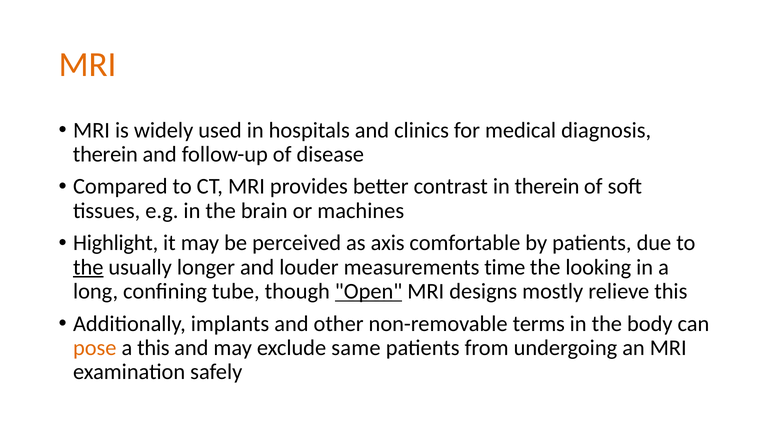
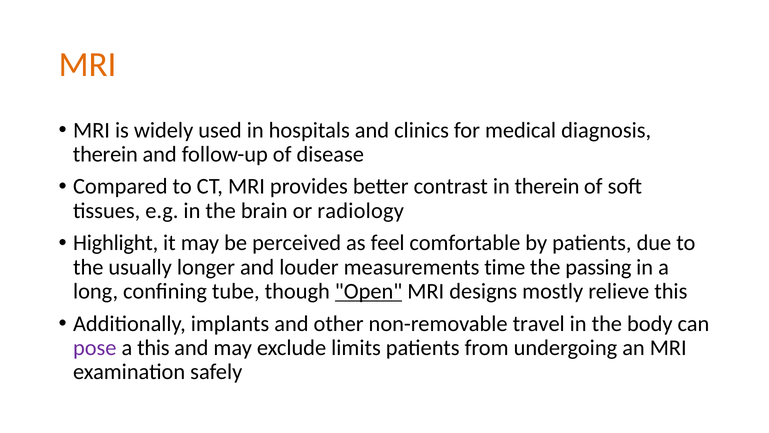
machines: machines -> radiology
axis: axis -> feel
the at (88, 267) underline: present -> none
looking: looking -> passing
terms: terms -> travel
pose colour: orange -> purple
same: same -> limits
